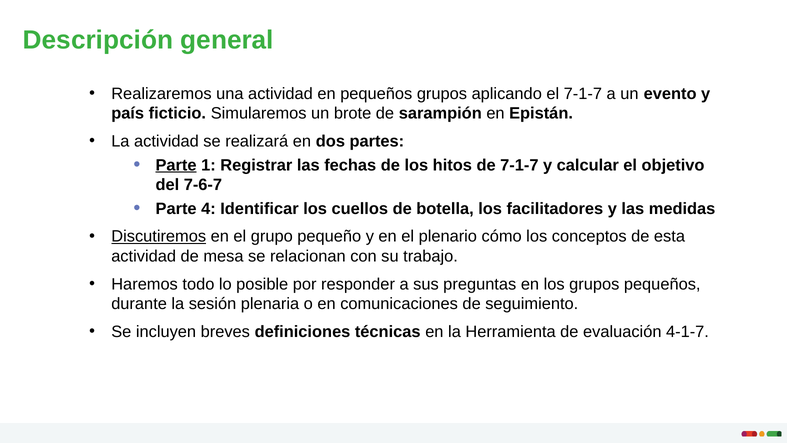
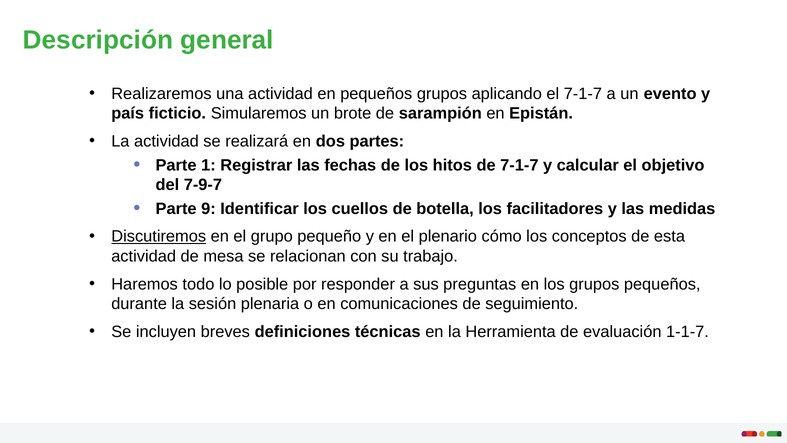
Parte at (176, 165) underline: present -> none
7-6-7: 7-6-7 -> 7-9-7
4: 4 -> 9
4-1-7: 4-1-7 -> 1-1-7
